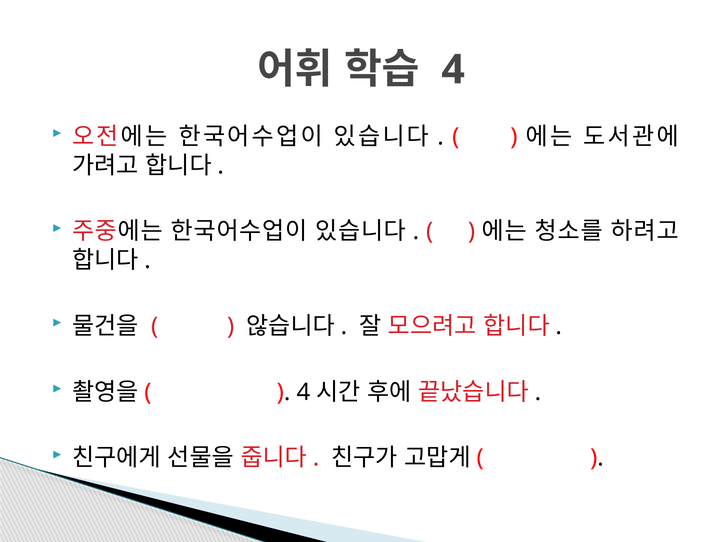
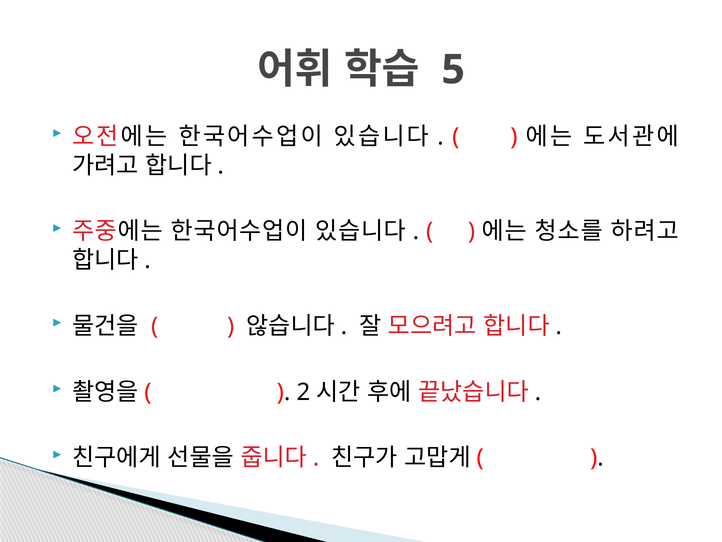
4 at (453, 70): 4 -> 5
4 at (303, 392): 4 -> 2
